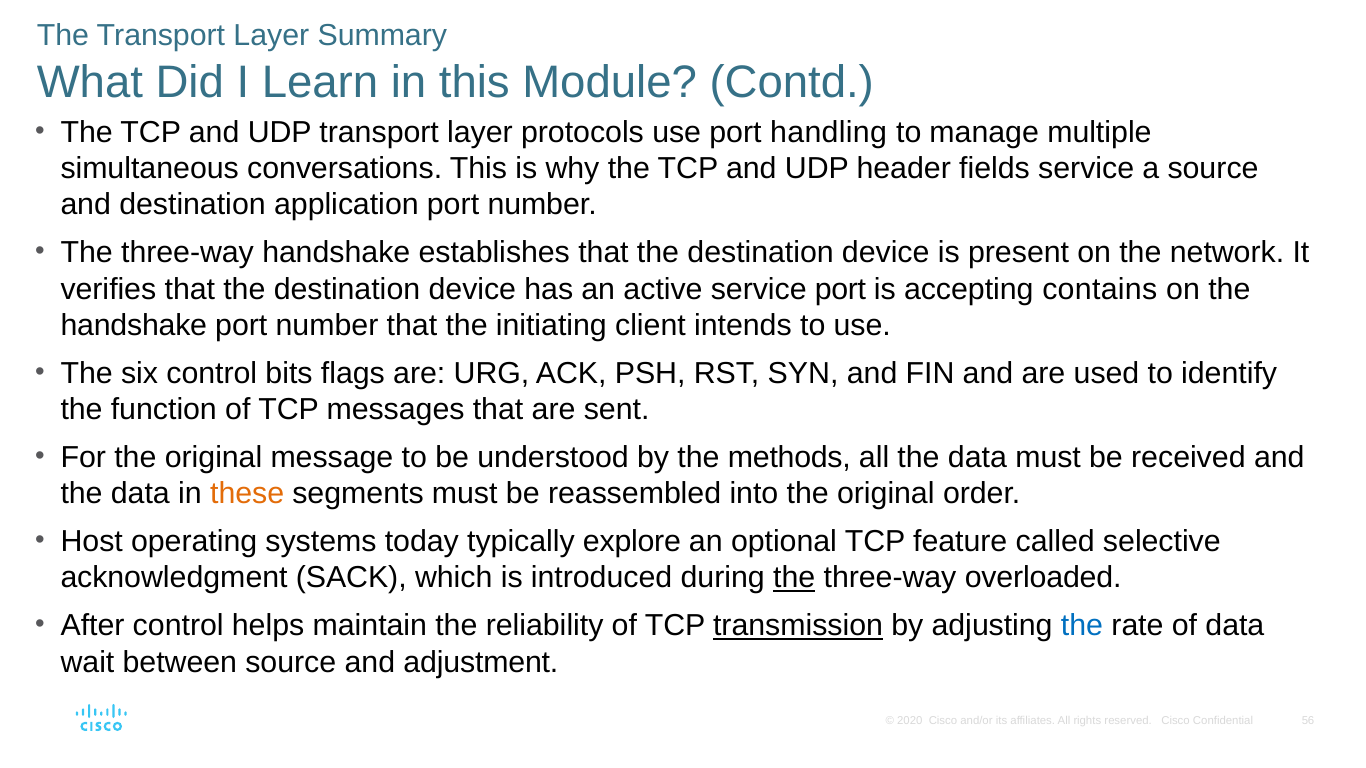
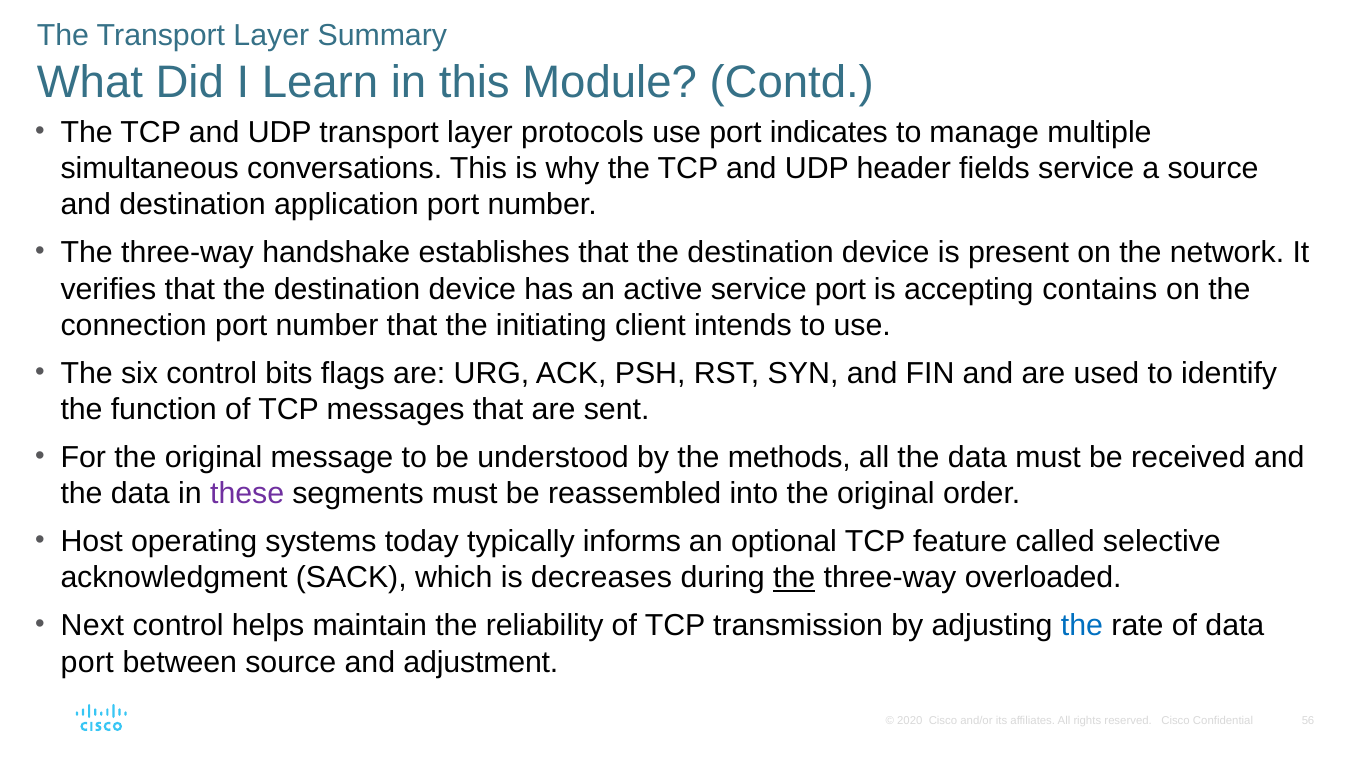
handling: handling -> indicates
handshake at (134, 326): handshake -> connection
these colour: orange -> purple
explore: explore -> informs
introduced: introduced -> decreases
After: After -> Next
transmission underline: present -> none
wait at (87, 662): wait -> port
